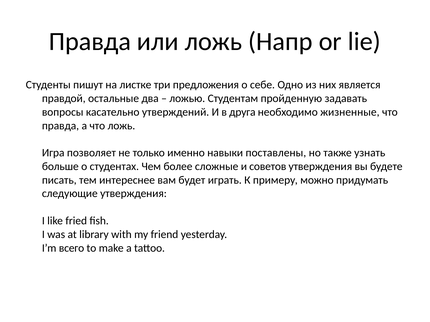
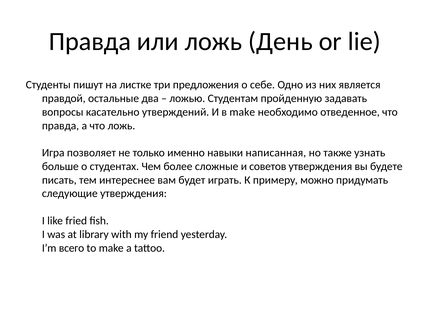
Напр: Напр -> День
в друга: друга -> make
жизненные: жизненные -> отведенное
поставлены: поставлены -> написанная
